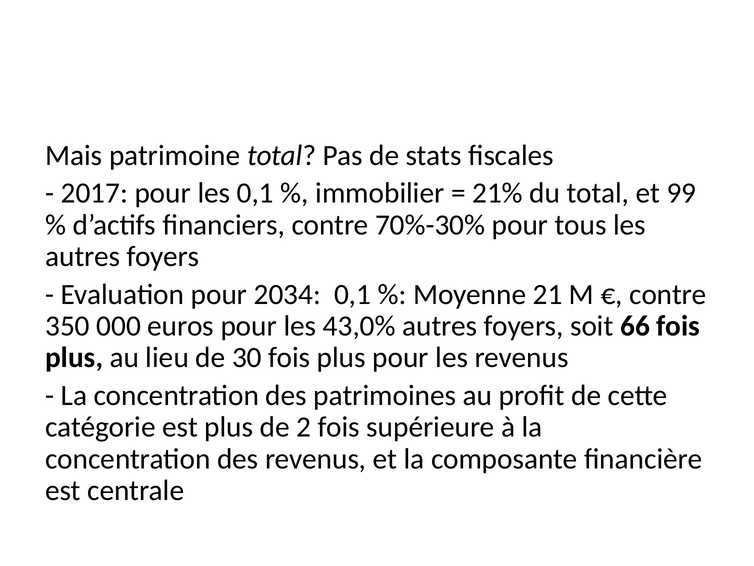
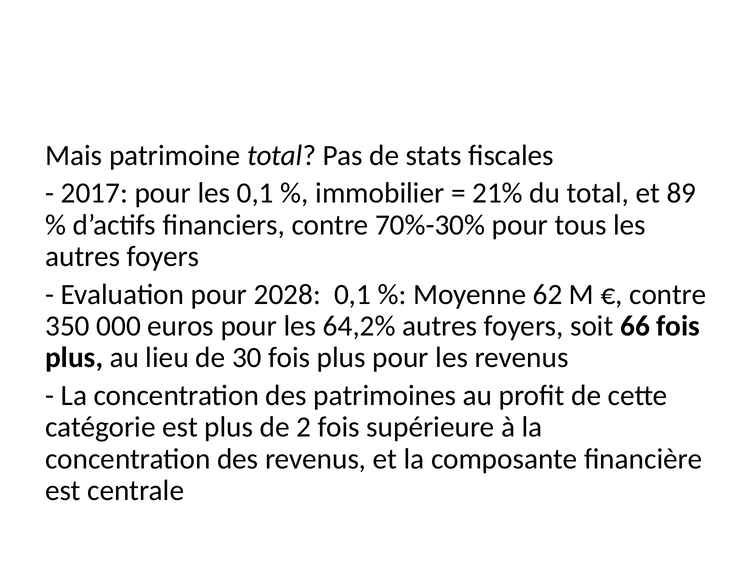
99: 99 -> 89
2034: 2034 -> 2028
21: 21 -> 62
43,0%: 43,0% -> 64,2%
